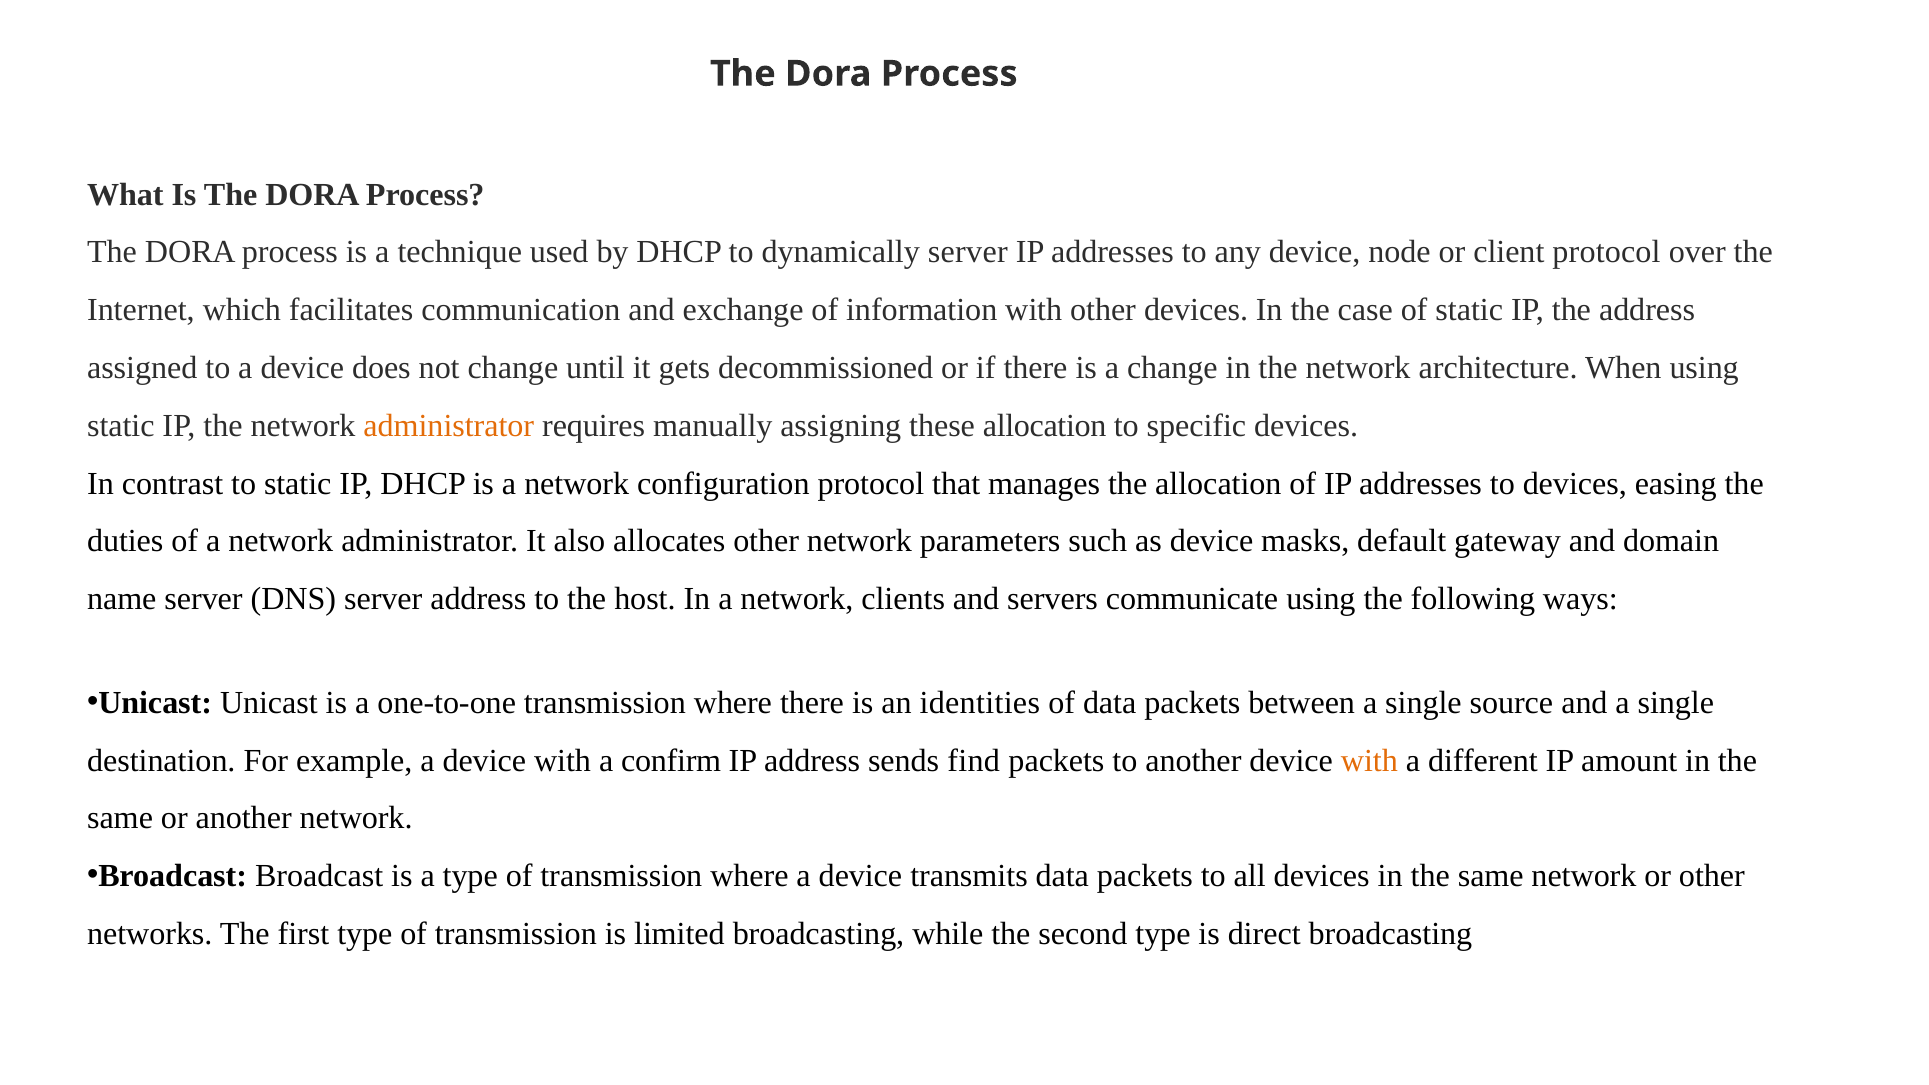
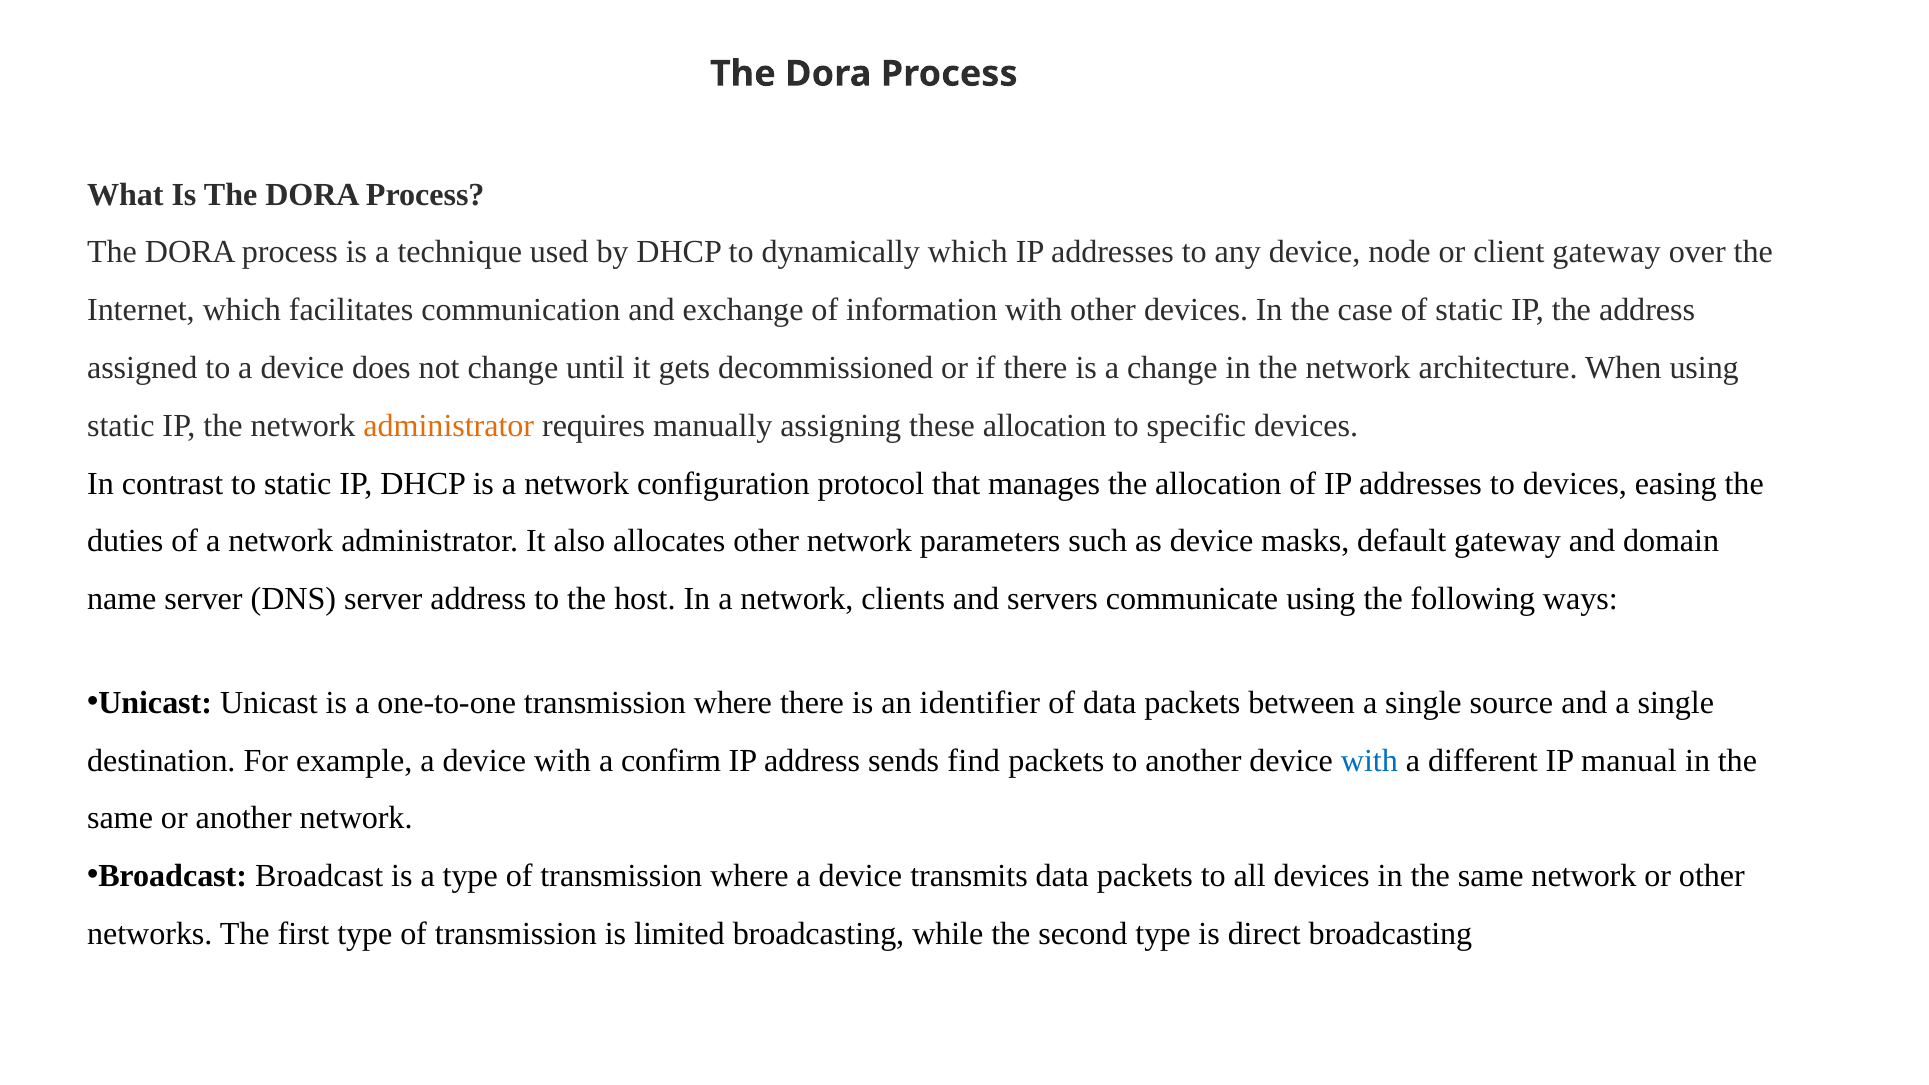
dynamically server: server -> which
client protocol: protocol -> gateway
identities: identities -> identifier
with at (1369, 761) colour: orange -> blue
amount: amount -> manual
